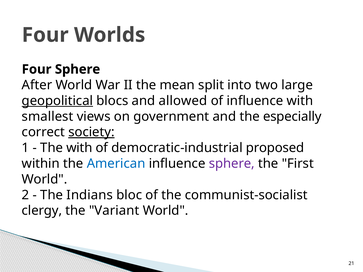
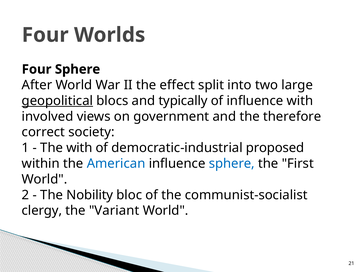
mean: mean -> effect
allowed: allowed -> typically
smallest: smallest -> involved
especially: especially -> therefore
society underline: present -> none
sphere at (232, 164) colour: purple -> blue
Indians: Indians -> Nobility
